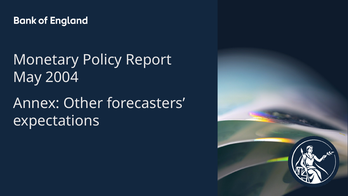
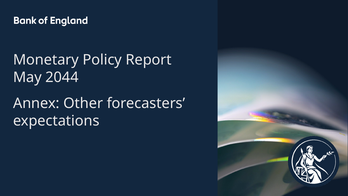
2004: 2004 -> 2044
